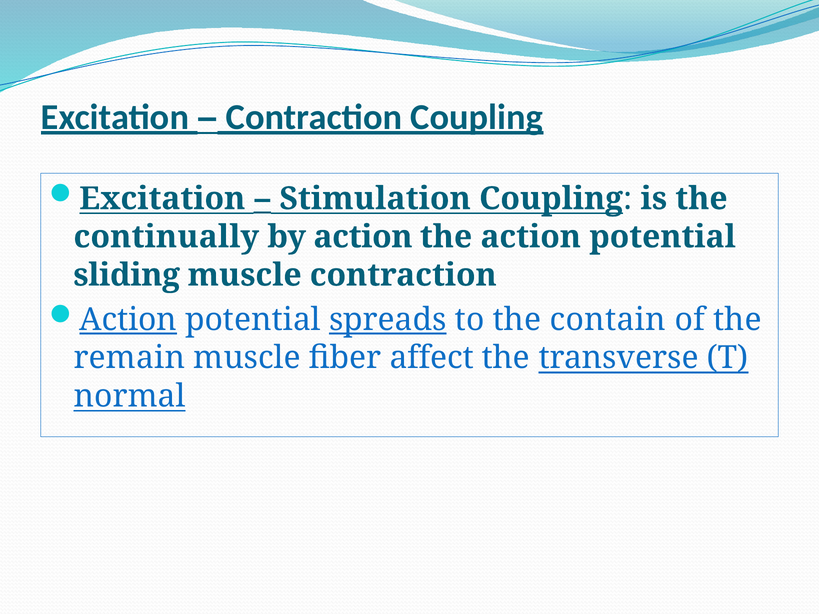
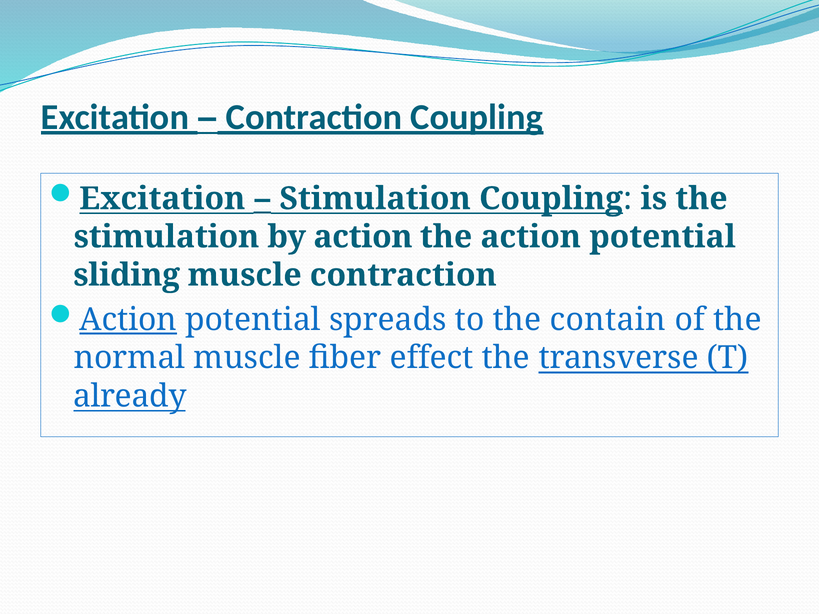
continually at (166, 237): continually -> stimulation
spreads underline: present -> none
remain: remain -> normal
affect: affect -> effect
normal: normal -> already
